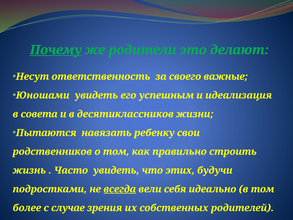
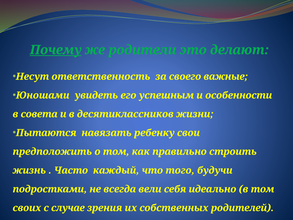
идеализация: идеализация -> особенности
родственников: родственников -> предположить
Часто увидеть: увидеть -> каждый
этих: этих -> того
всегда underline: present -> none
более: более -> своих
